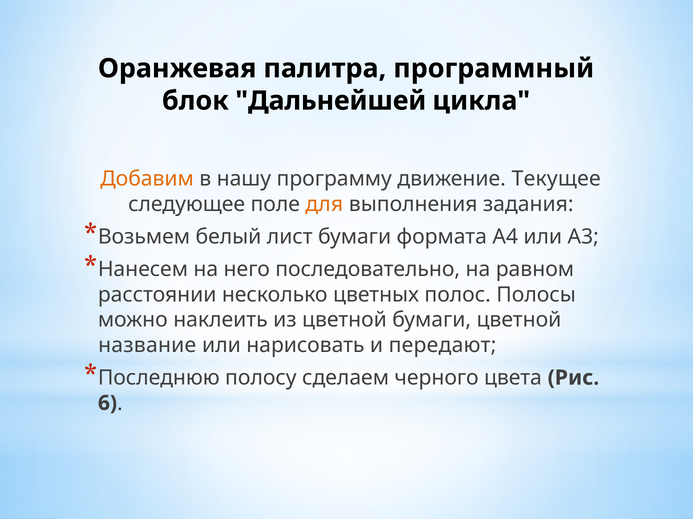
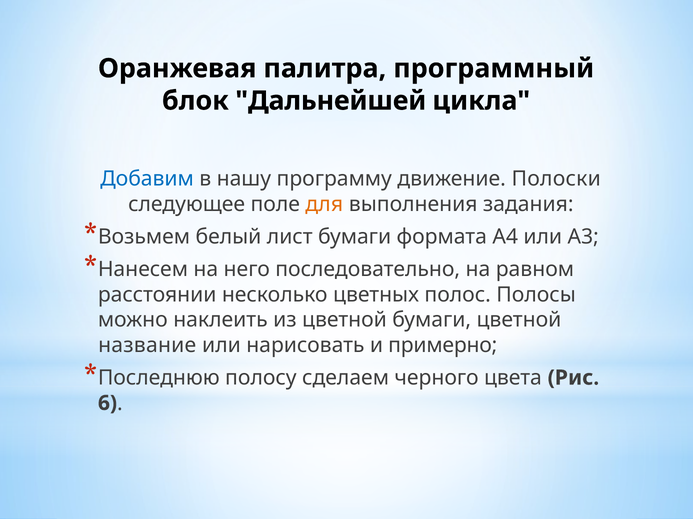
Добавим colour: orange -> blue
Текущее: Текущее -> Полоски
передают: передают -> примерно
